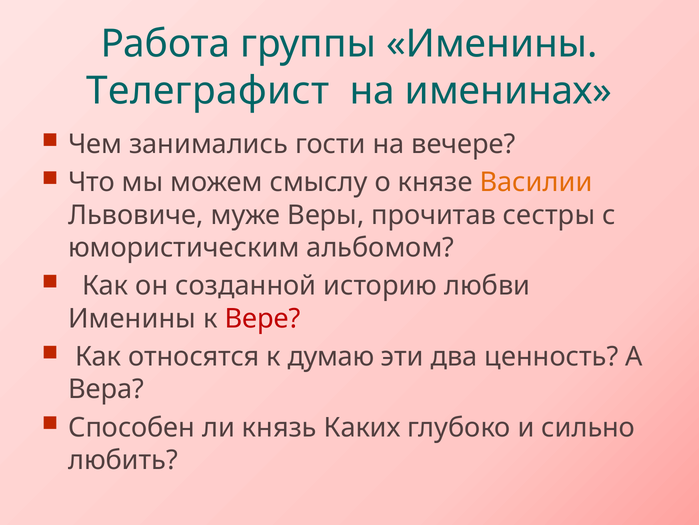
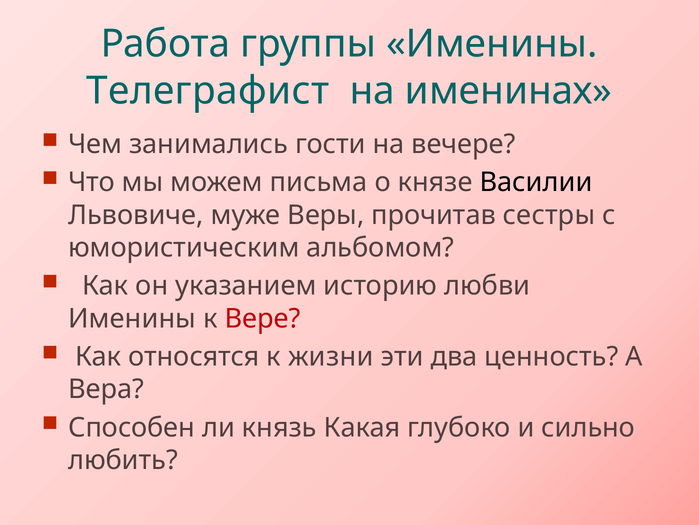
смыслу: смыслу -> письма
Василии colour: orange -> black
созданной: созданной -> указанием
думаю: думаю -> жизни
Каких: Каких -> Какая
